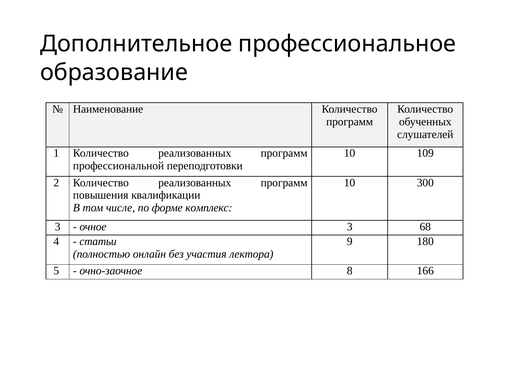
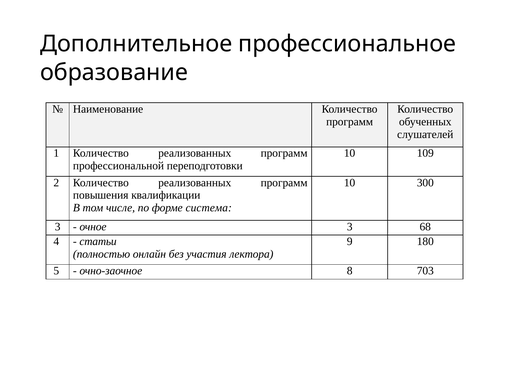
комплекс: комплекс -> система
166: 166 -> 703
